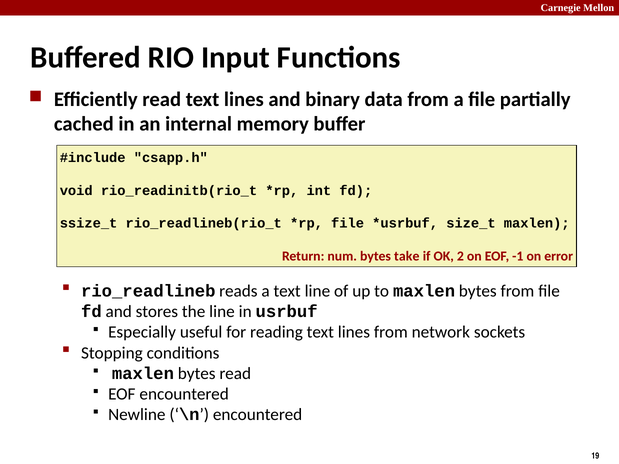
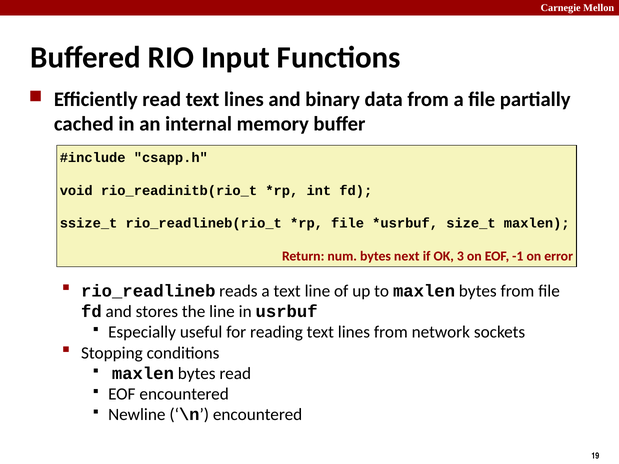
take: take -> next
2: 2 -> 3
